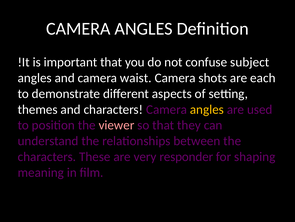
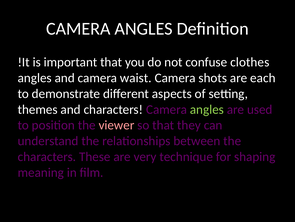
subject: subject -> clothes
angles at (207, 109) colour: yellow -> light green
responder: responder -> technique
